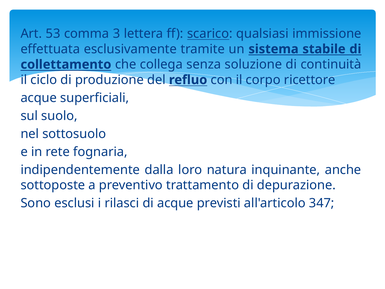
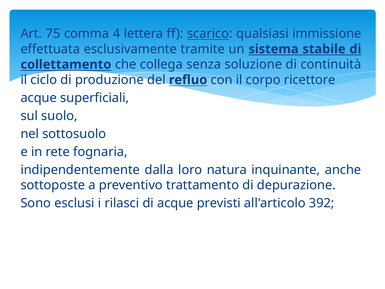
53: 53 -> 75
3: 3 -> 4
347: 347 -> 392
